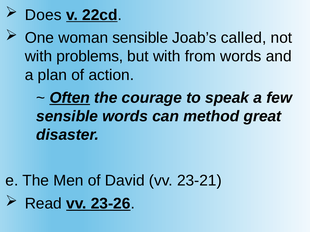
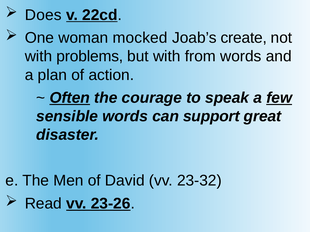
woman sensible: sensible -> mocked
called: called -> create
few underline: none -> present
method: method -> support
23-21: 23-21 -> 23-32
